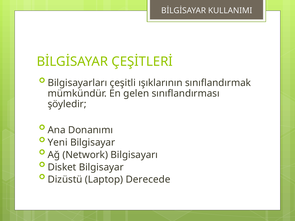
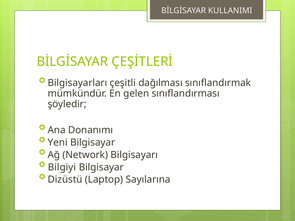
ışıklarının: ışıklarının -> dağılması
Disket: Disket -> Bilgiyi
Derecede: Derecede -> Sayılarına
